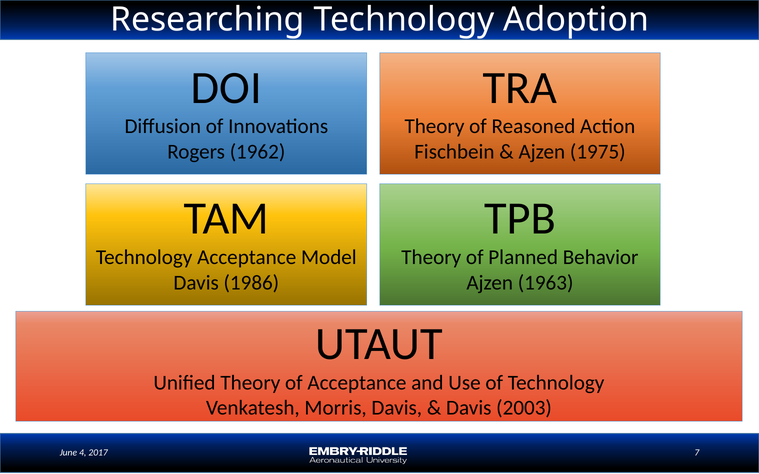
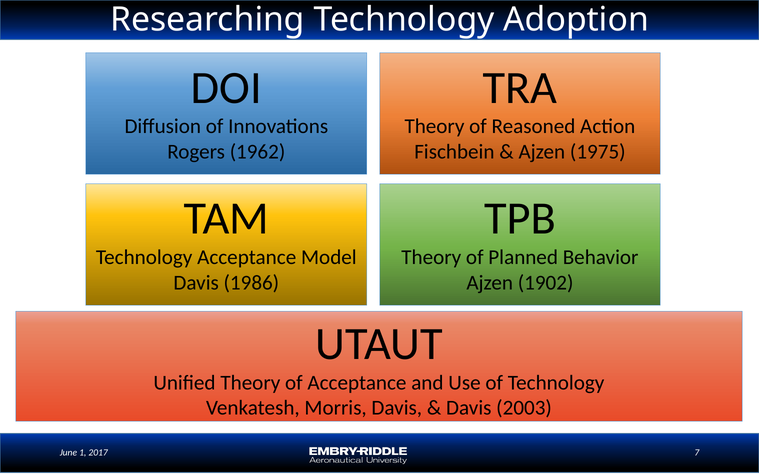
1963: 1963 -> 1902
4: 4 -> 1
